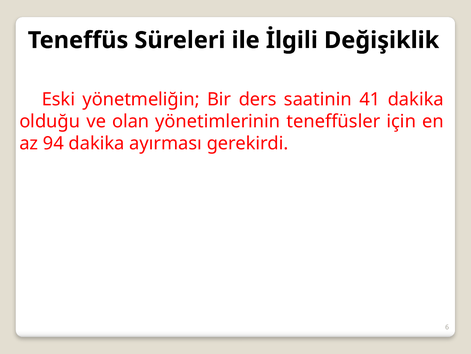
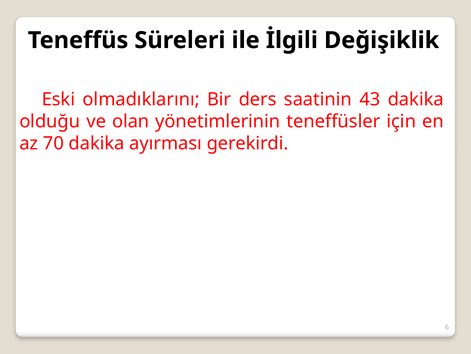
yönetmeliğin: yönetmeliğin -> olmadıklarını
41: 41 -> 43
94: 94 -> 70
